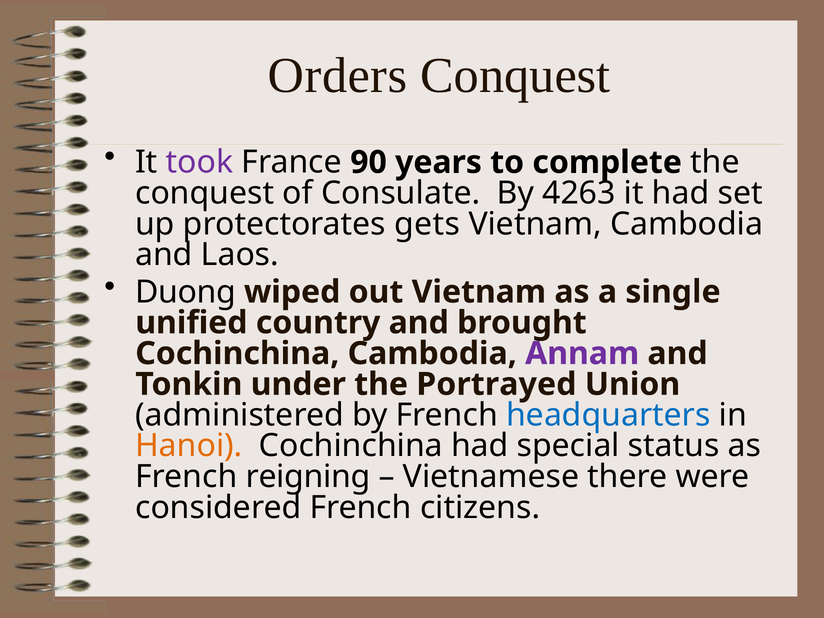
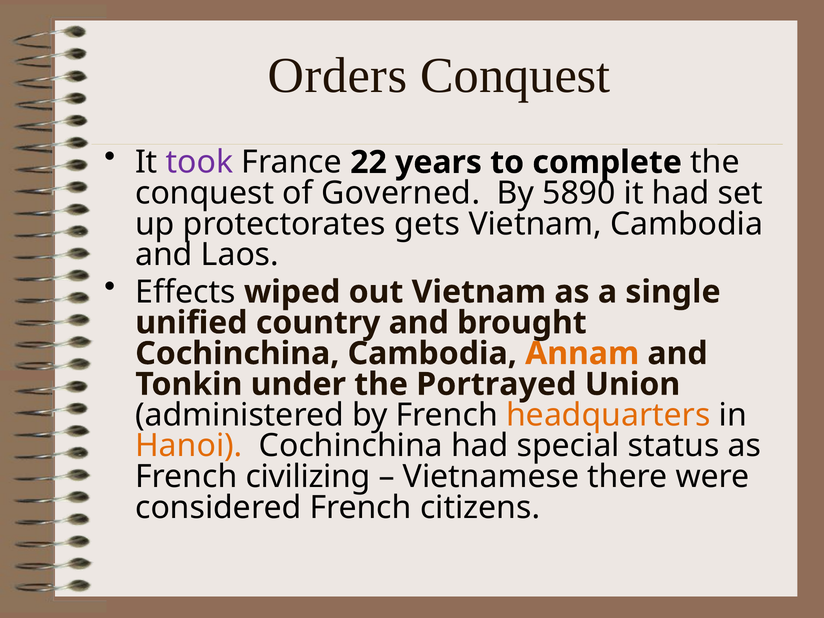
90: 90 -> 22
Consulate: Consulate -> Governed
4263: 4263 -> 5890
Duong: Duong -> Effects
Annam colour: purple -> orange
headquarters colour: blue -> orange
reigning: reigning -> civilizing
